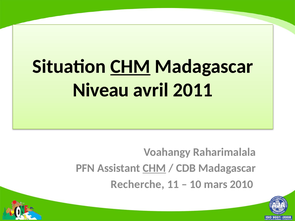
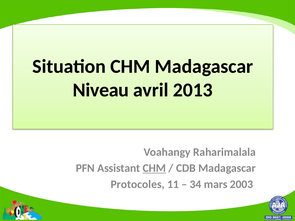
CHM at (130, 67) underline: present -> none
2011: 2011 -> 2013
Recherche: Recherche -> Protocoles
10: 10 -> 34
2010: 2010 -> 2003
